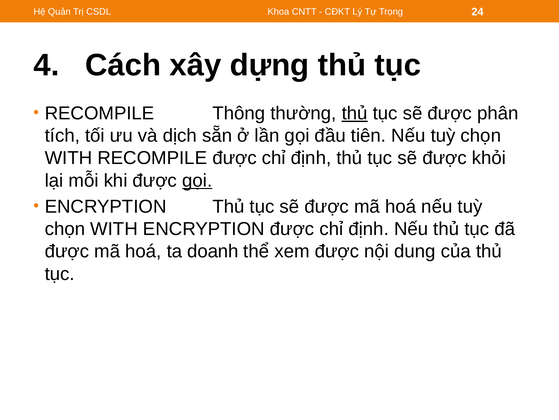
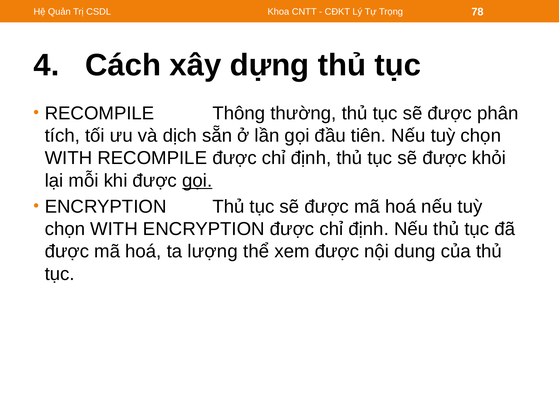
24: 24 -> 78
thủ at (355, 113) underline: present -> none
doanh: doanh -> lượng
